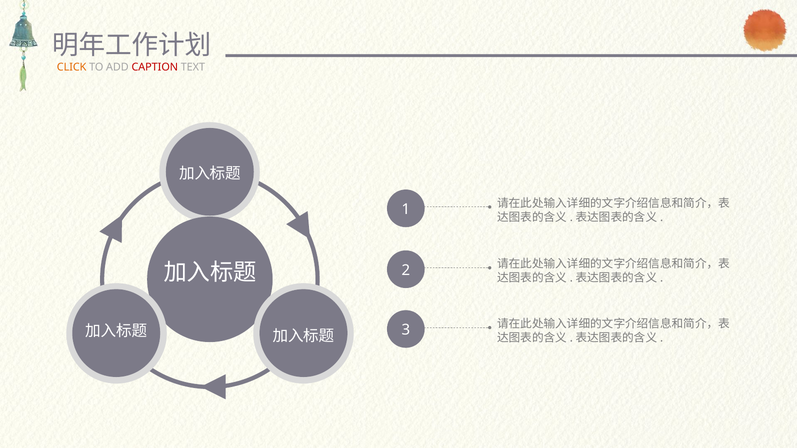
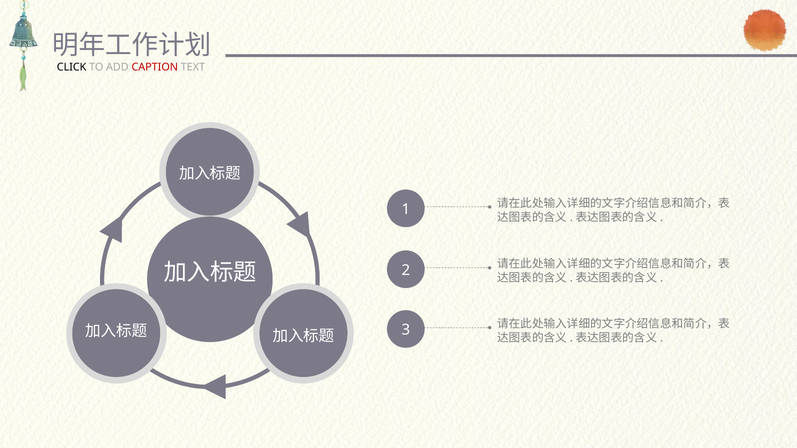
CLICK colour: orange -> black
